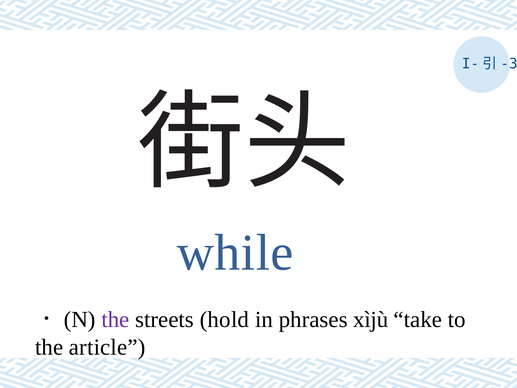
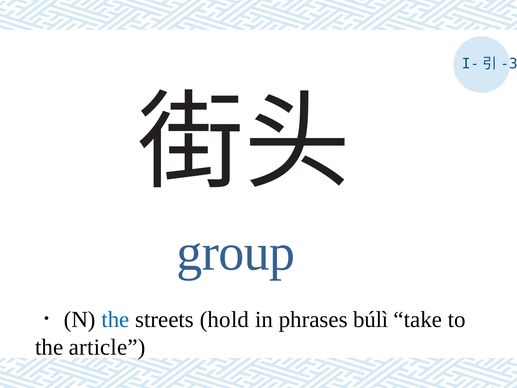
while: while -> group
the at (115, 320) colour: purple -> blue
xìjù: xìjù -> búlì
